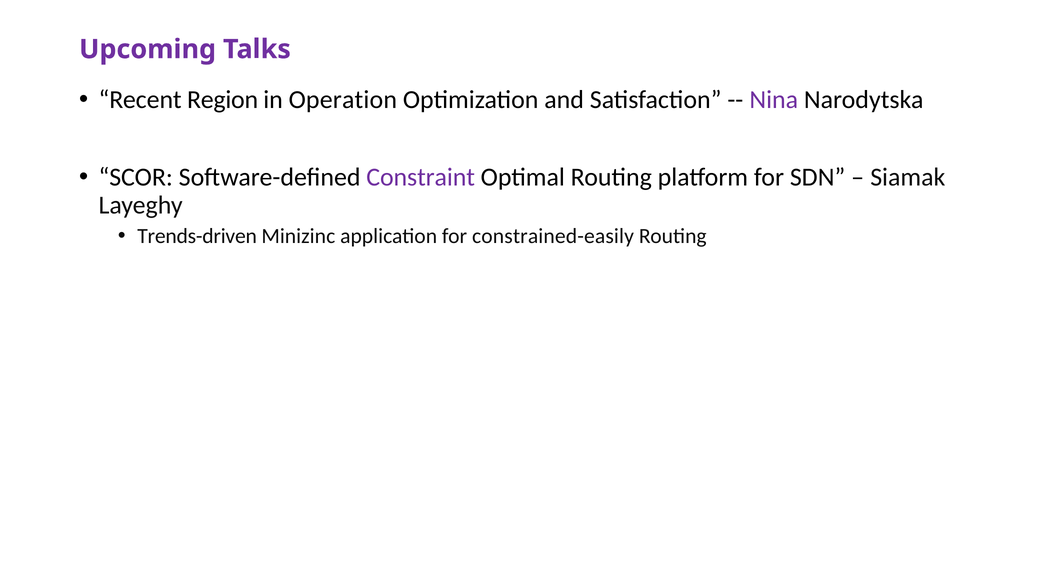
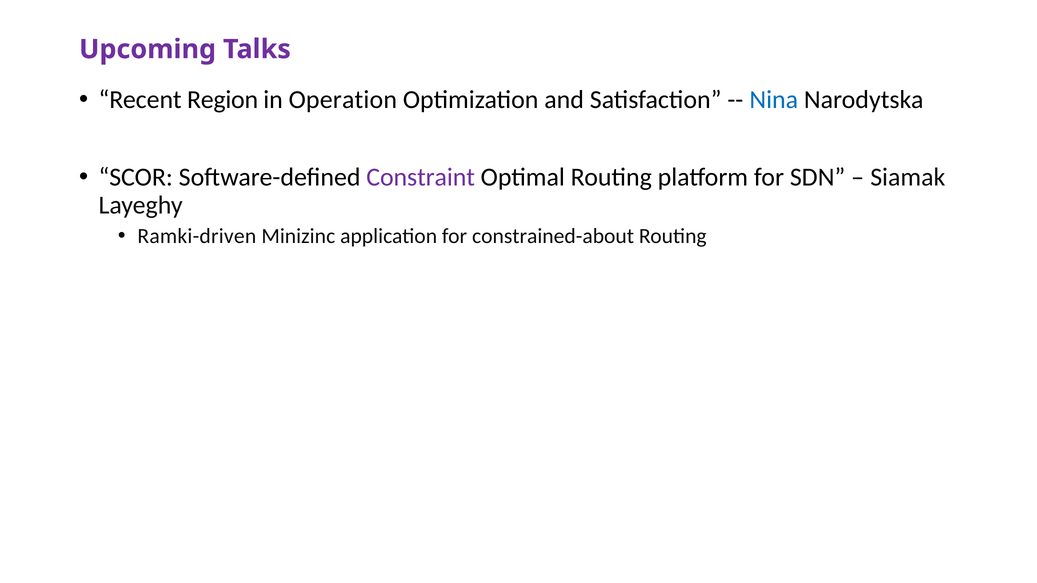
Nina colour: purple -> blue
Trends-driven: Trends-driven -> Ramki-driven
constrained-easily: constrained-easily -> constrained-about
